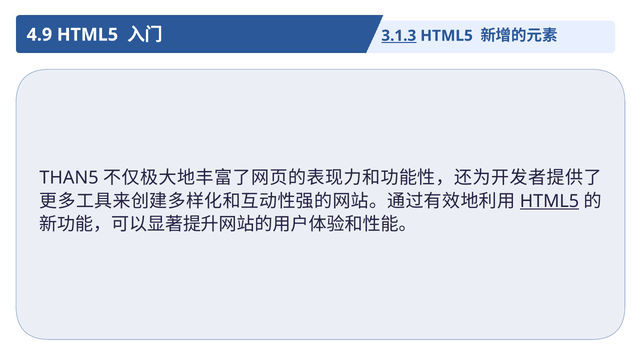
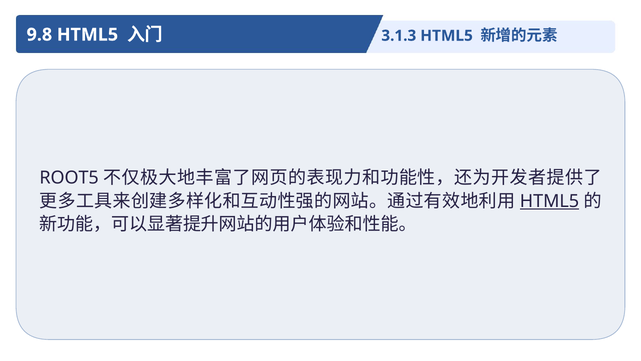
4.9: 4.9 -> 9.8
3.1.3 underline: present -> none
THAN5: THAN5 -> ROOT5
